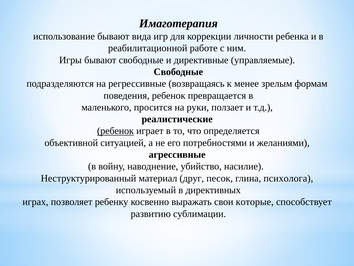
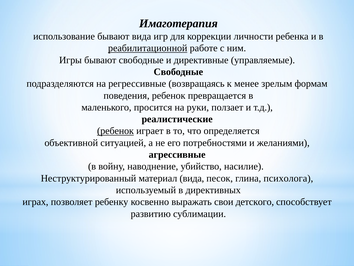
реабилитационной underline: none -> present
материал друг: друг -> вида
которые: которые -> детского
